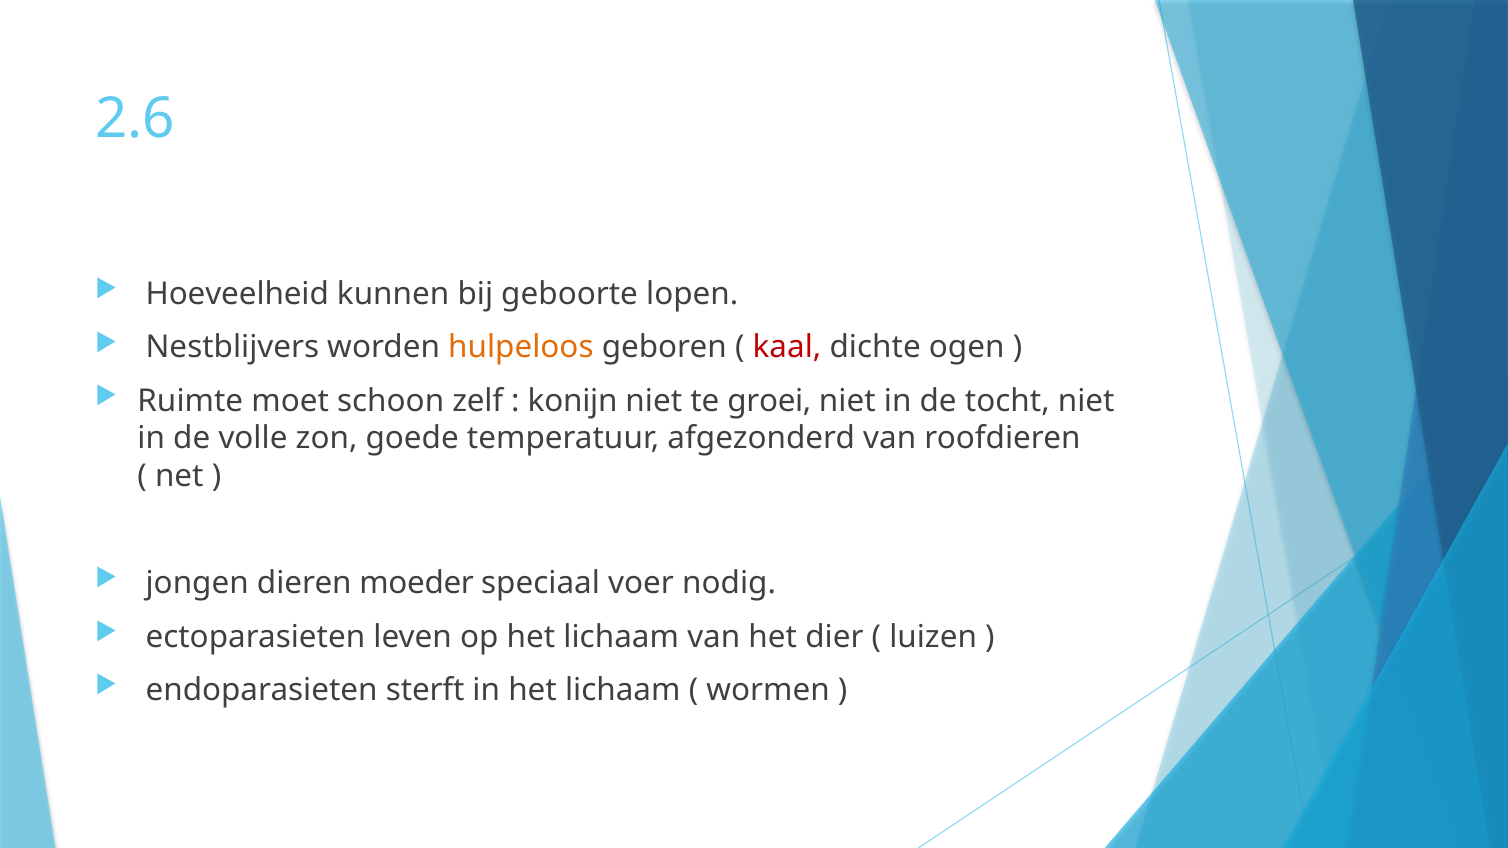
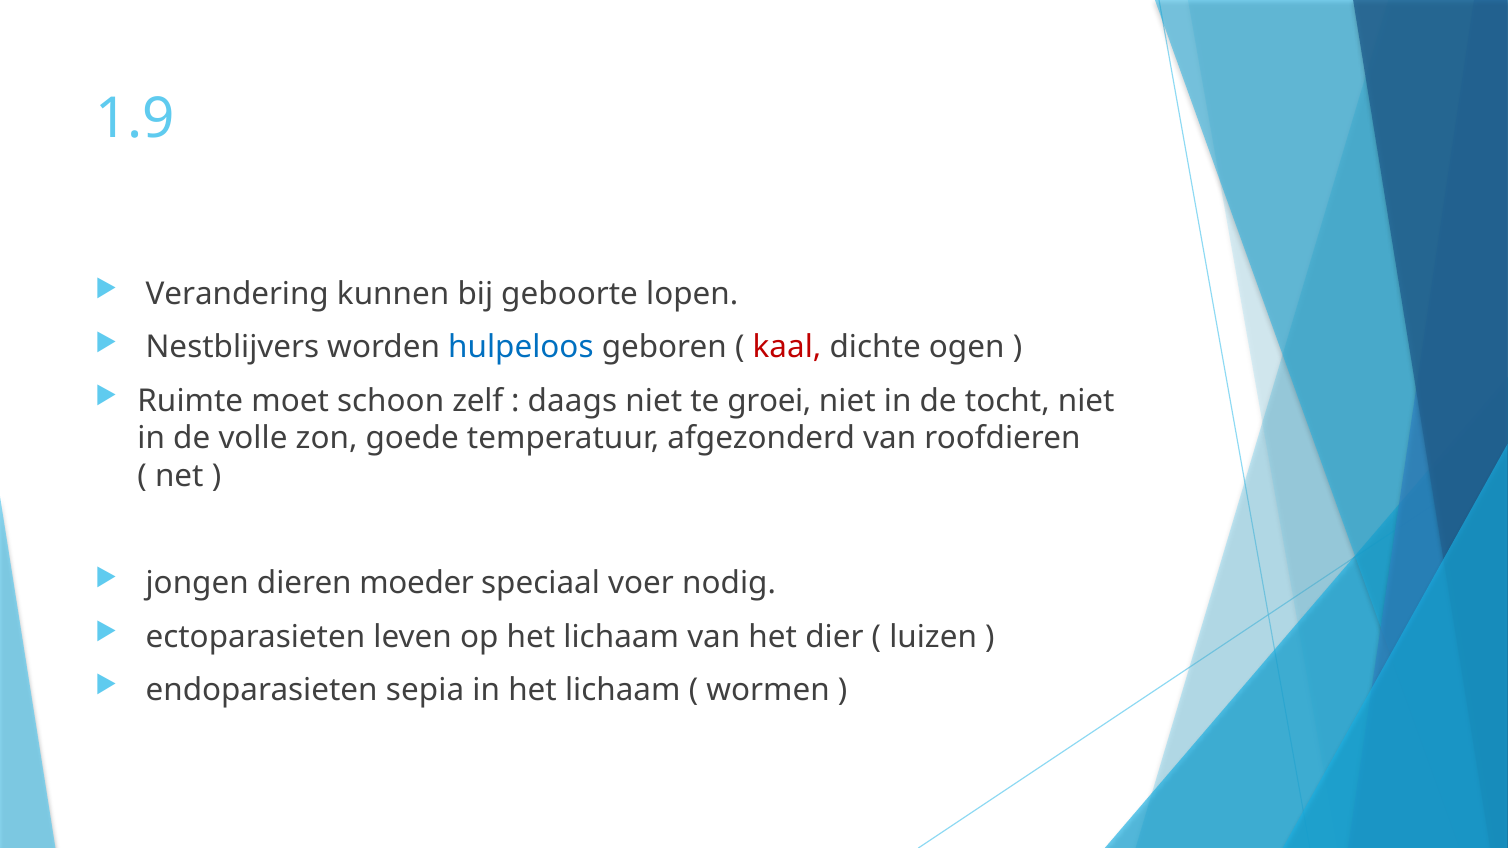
2.6: 2.6 -> 1.9
Hoeveelheid: Hoeveelheid -> Verandering
hulpeloos colour: orange -> blue
konijn: konijn -> daags
sterft: sterft -> sepia
